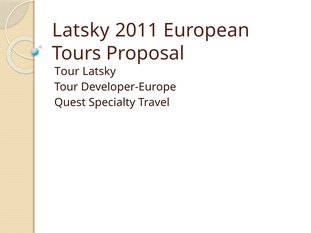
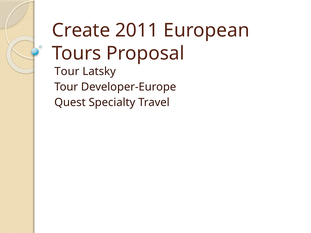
Latsky at (81, 30): Latsky -> Create
